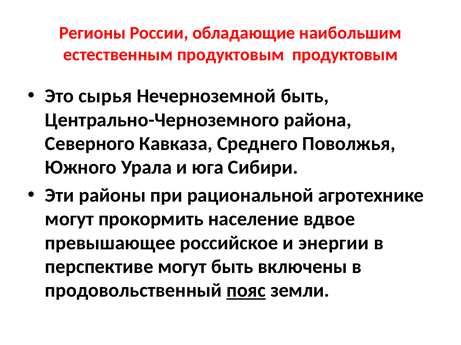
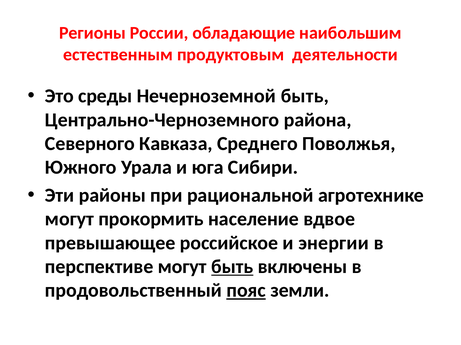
продуктовым продуктовым: продуктовым -> деятельности
сырья: сырья -> среды
быть at (232, 267) underline: none -> present
